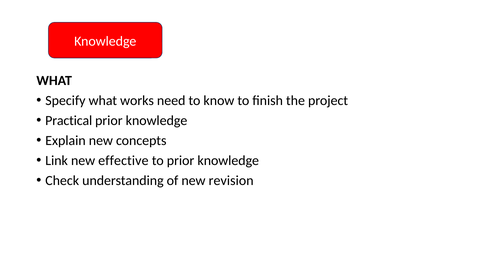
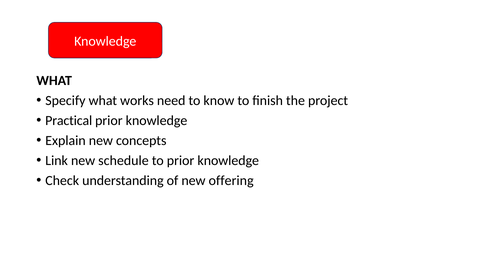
effective: effective -> schedule
revision: revision -> offering
